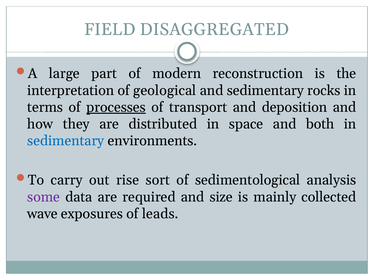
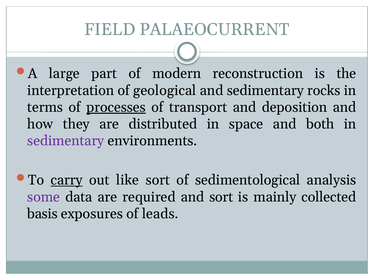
DISAGGREGATED: DISAGGREGATED -> PALAEOCURRENT
sedimentary at (66, 141) colour: blue -> purple
carry underline: none -> present
rise: rise -> like
and size: size -> sort
wave: wave -> basis
